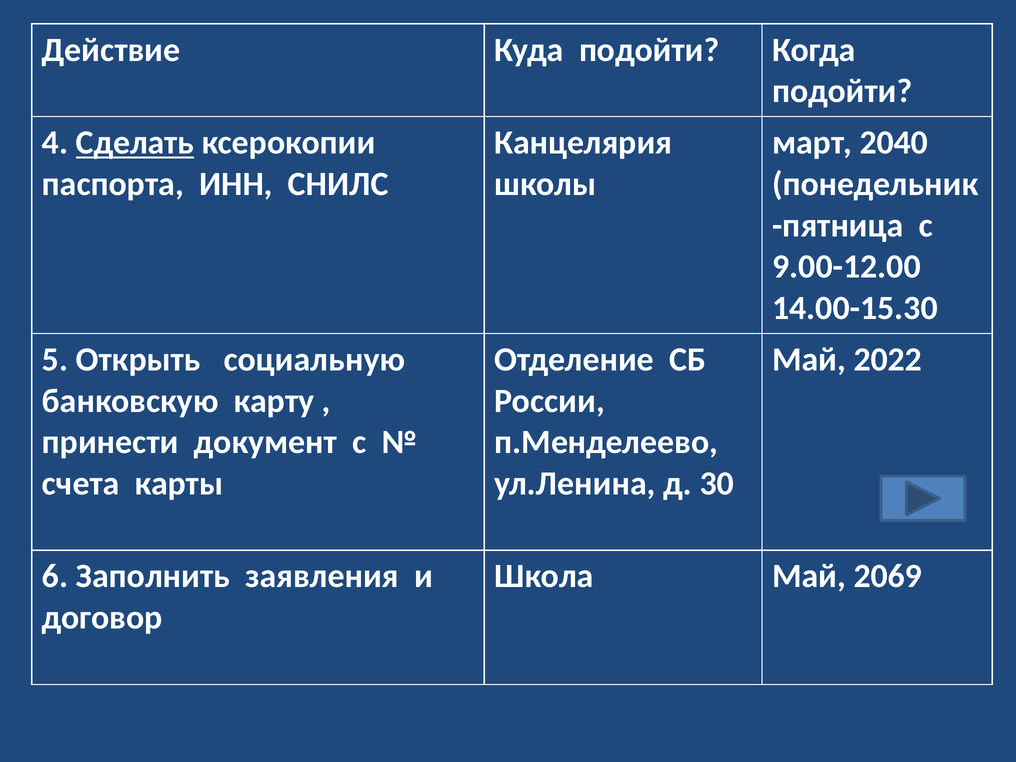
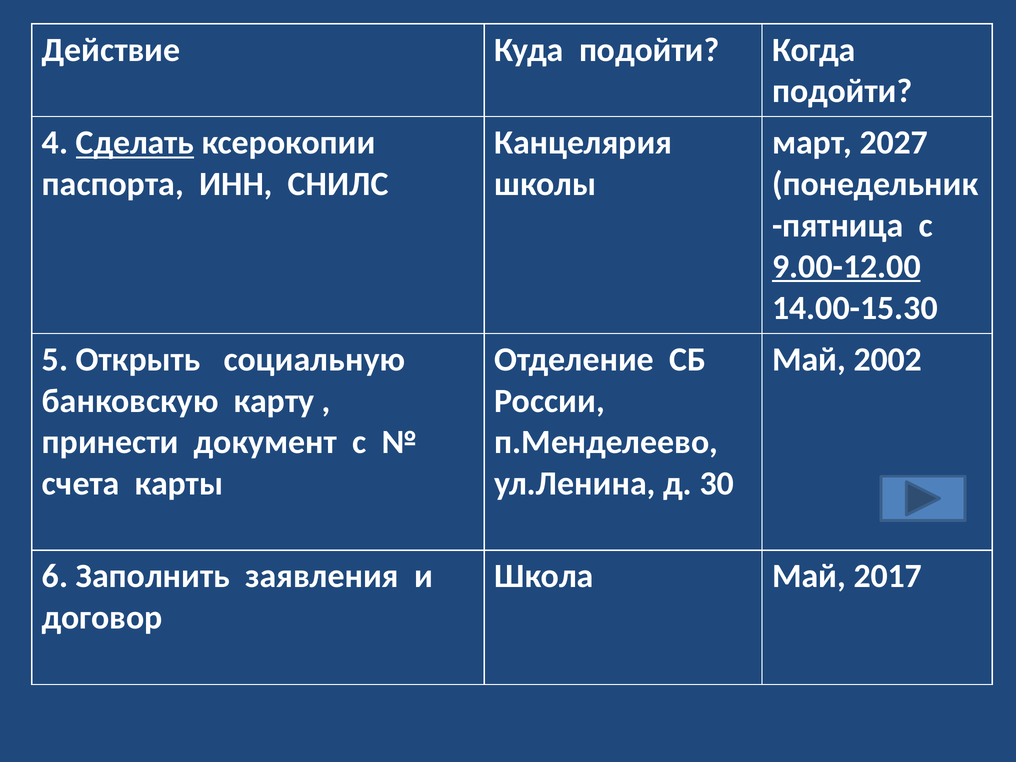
2040: 2040 -> 2027
9.00-12.00 underline: none -> present
2022: 2022 -> 2002
2069: 2069 -> 2017
